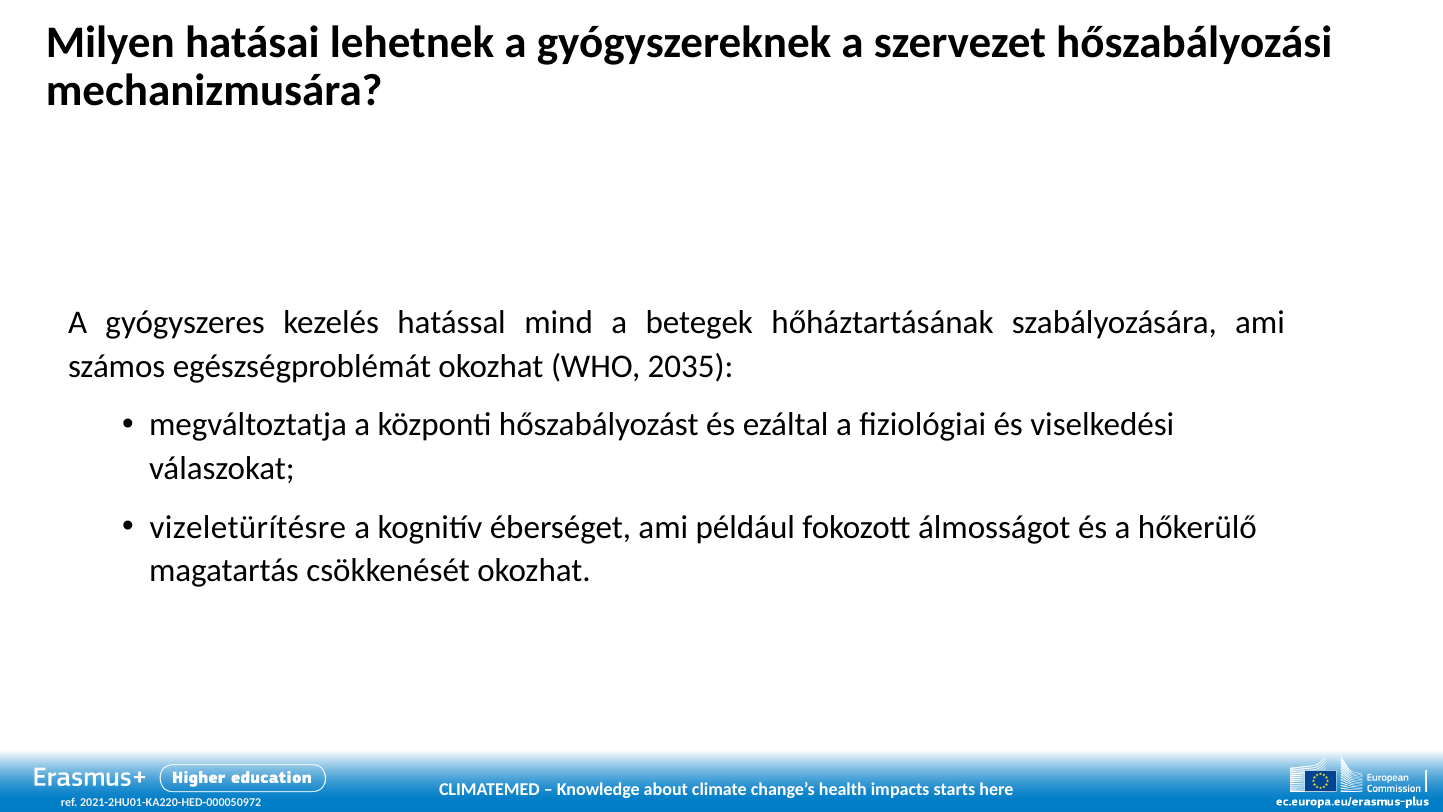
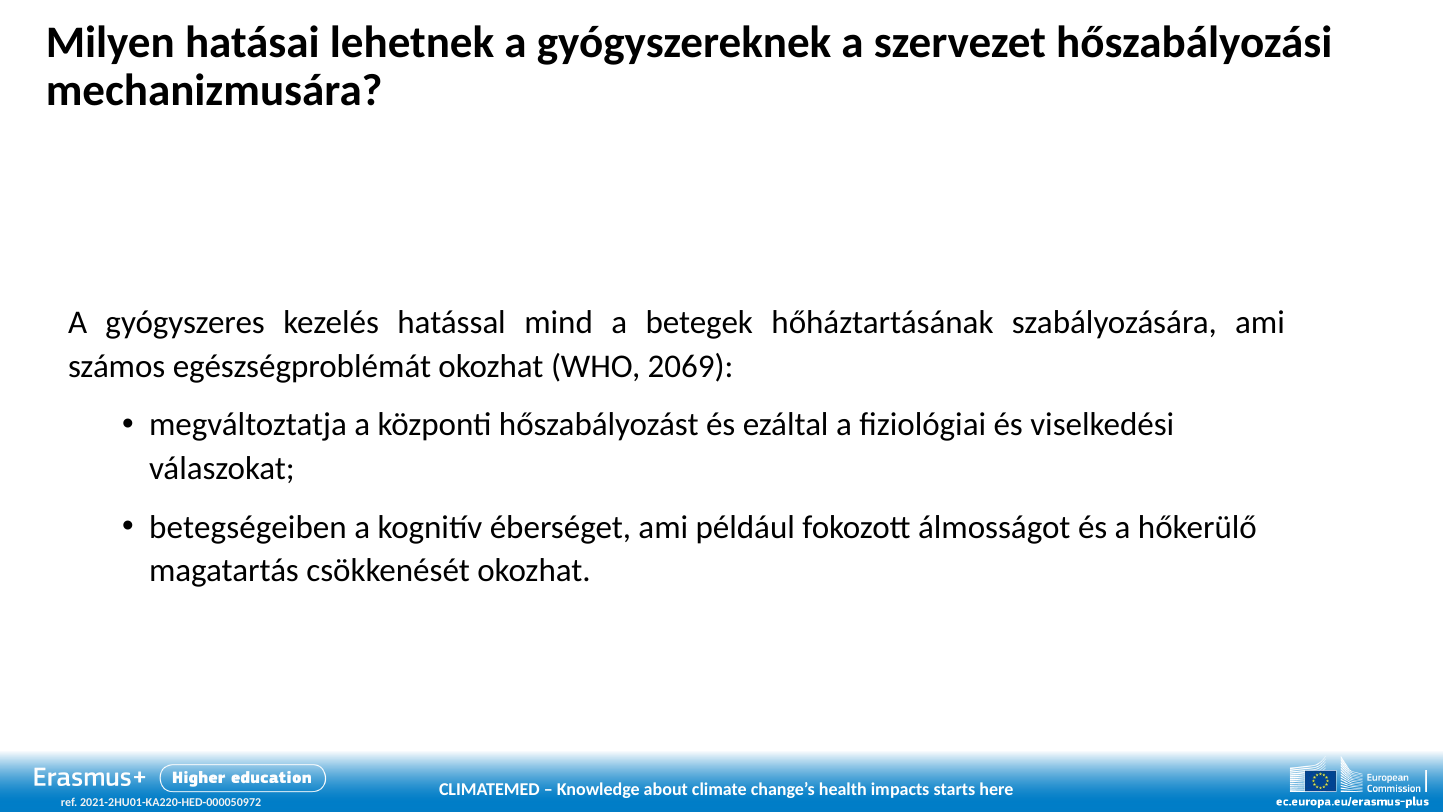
2035: 2035 -> 2069
vizeletürítésre: vizeletürítésre -> betegségeiben
